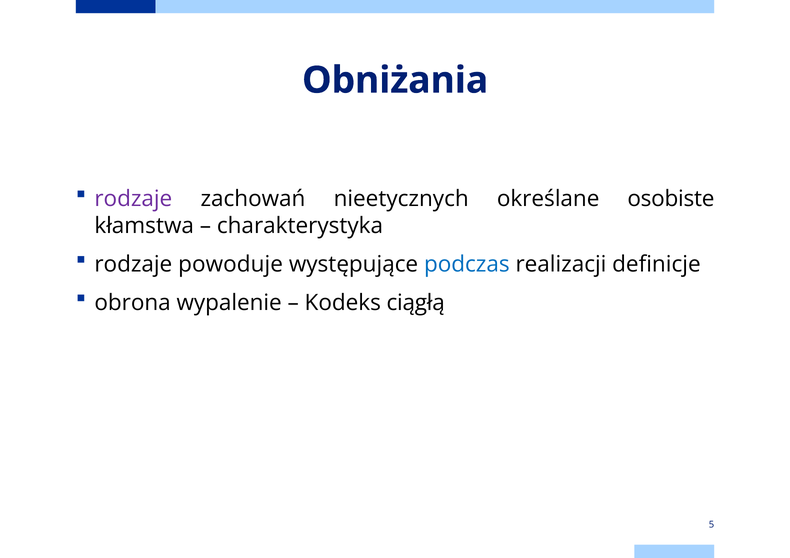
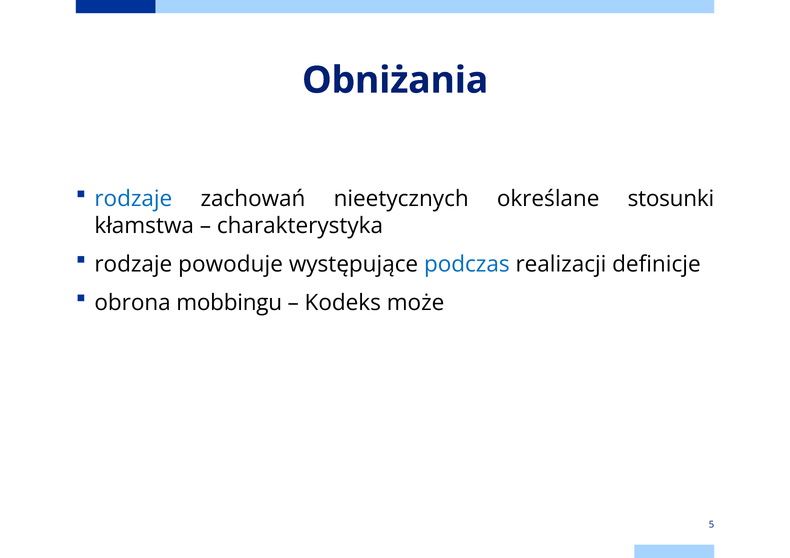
rodzaje at (133, 199) colour: purple -> blue
osobiste: osobiste -> stosunki
wypalenie: wypalenie -> mobbingu
ciągłą: ciągłą -> może
